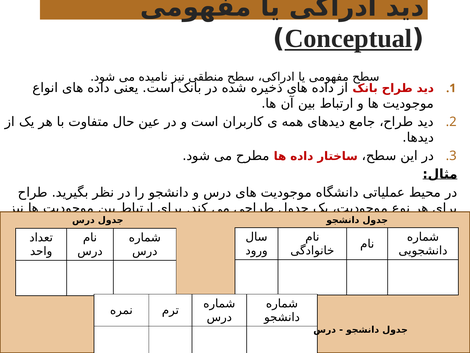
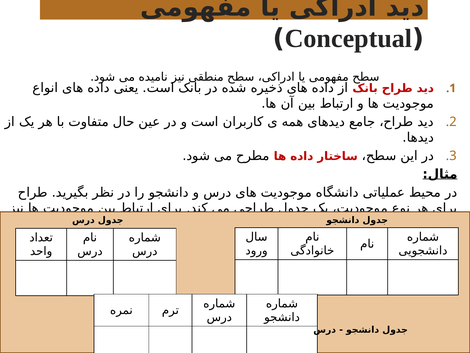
Conceptual underline: present -> none
